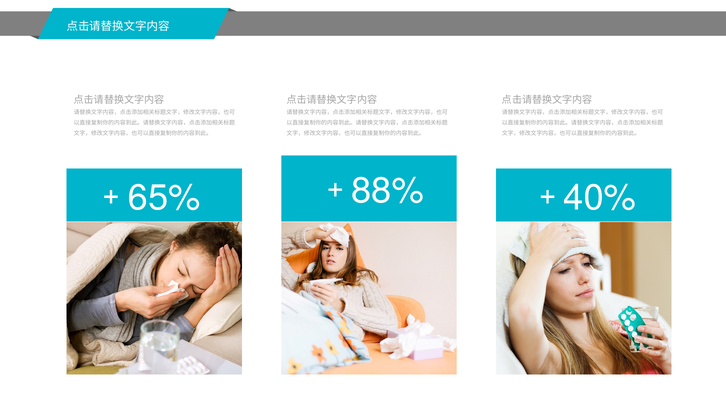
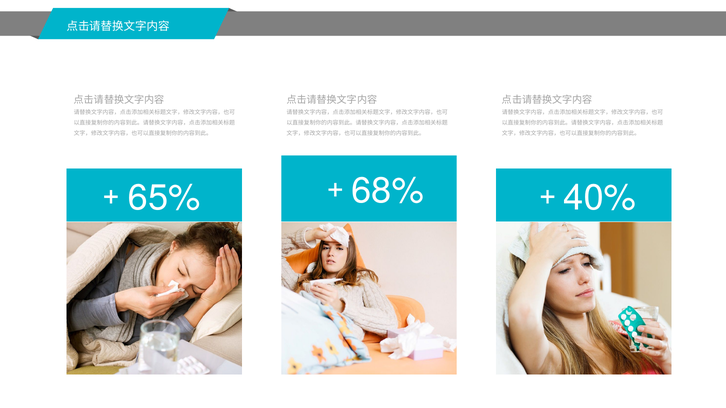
88%: 88% -> 68%
